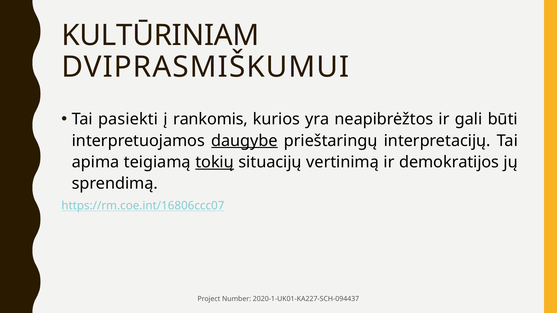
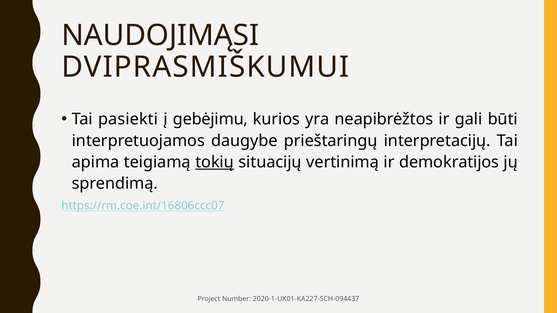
KULTŪRINIAM: KULTŪRINIAM -> NAUDOJIMĄSI
rankomis: rankomis -> gebėjimu
daugybe underline: present -> none
